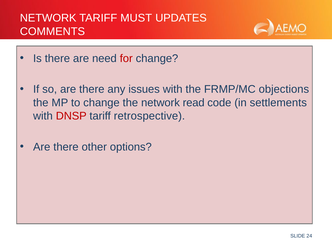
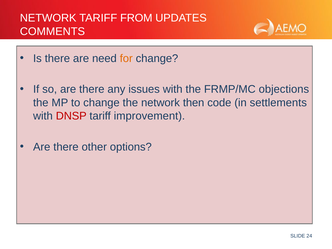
MUST: MUST -> FROM
for colour: red -> orange
read: read -> then
retrospective: retrospective -> improvement
